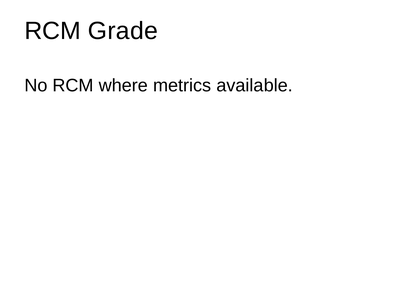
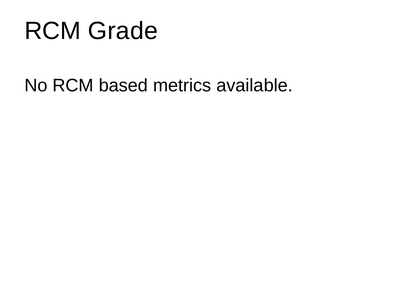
where: where -> based
